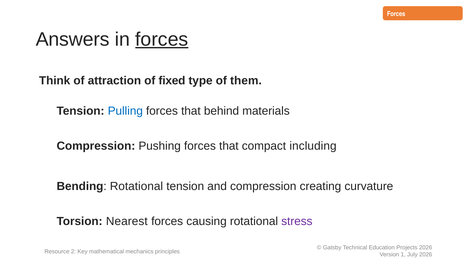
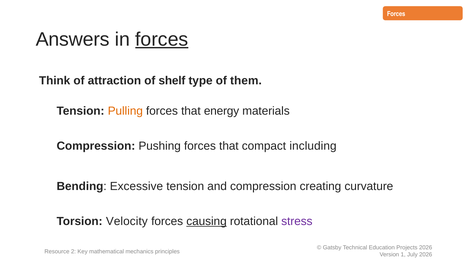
fixed: fixed -> shelf
Pulling colour: blue -> orange
behind: behind -> energy
Bending Rotational: Rotational -> Excessive
Nearest: Nearest -> Velocity
causing underline: none -> present
